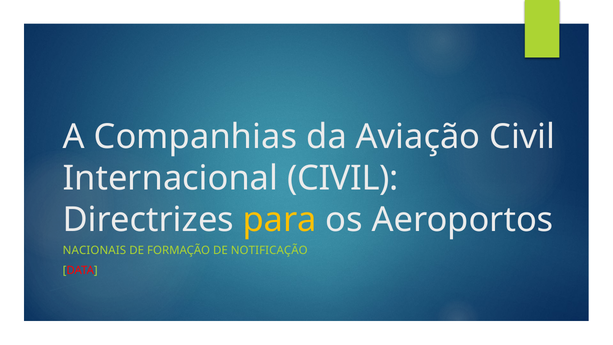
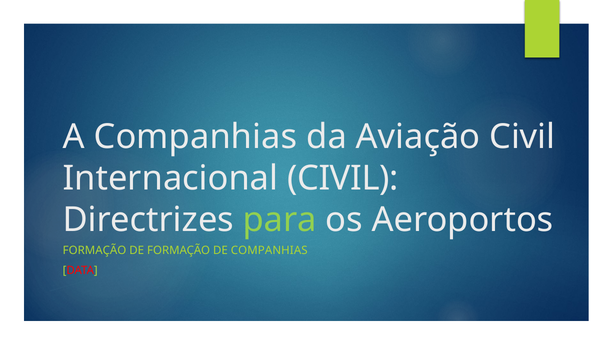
para colour: yellow -> light green
NACIONAIS at (94, 250): NACIONAIS -> FORMAÇÃO
DE NOTIFICAÇÃO: NOTIFICAÇÃO -> COMPANHIAS
